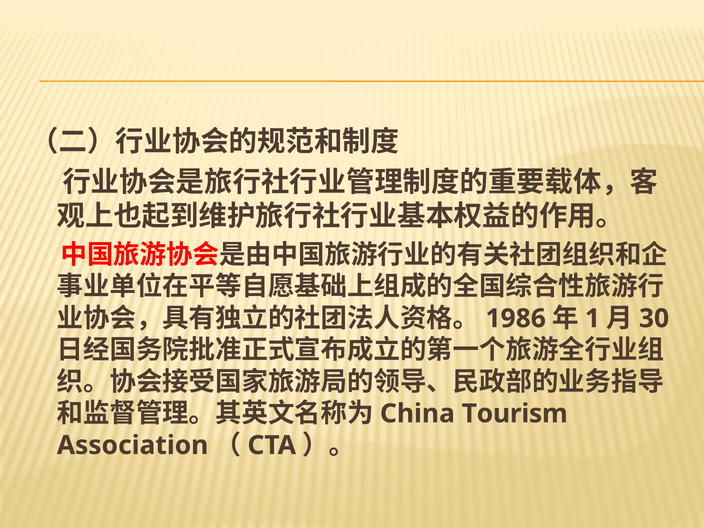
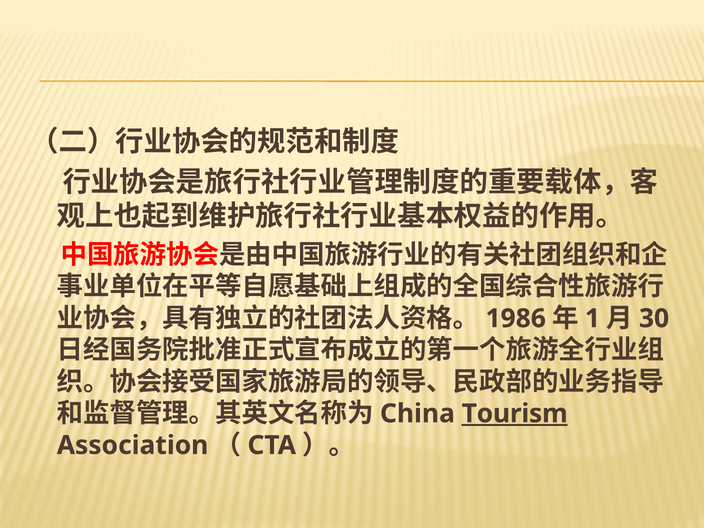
Tourism underline: none -> present
